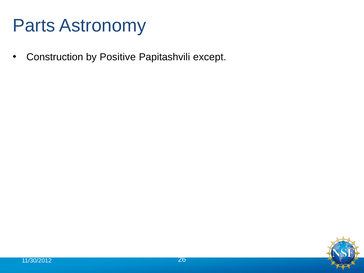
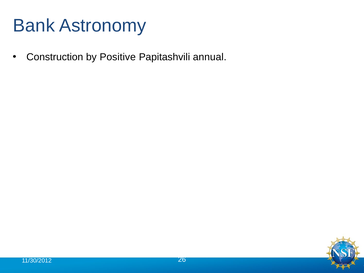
Parts: Parts -> Bank
except: except -> annual
